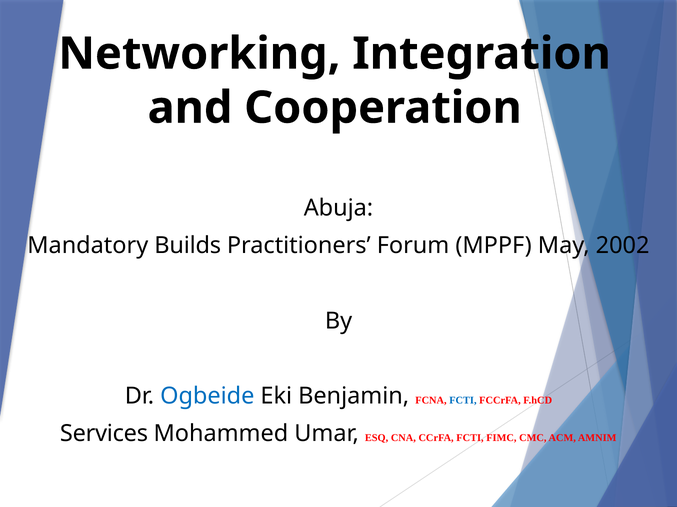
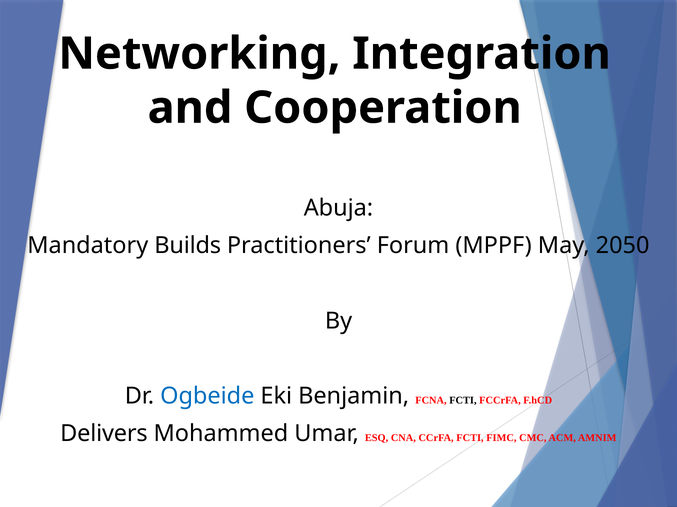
2002: 2002 -> 2050
FCTI at (463, 401) colour: blue -> black
Services: Services -> Delivers
